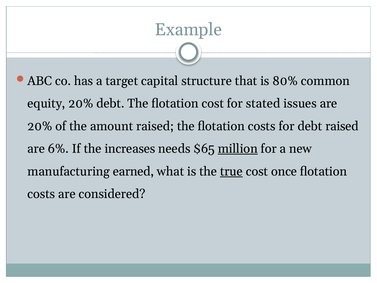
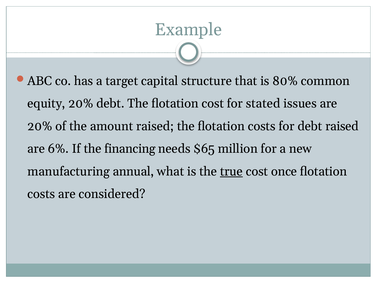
increases: increases -> financing
million underline: present -> none
earned: earned -> annual
